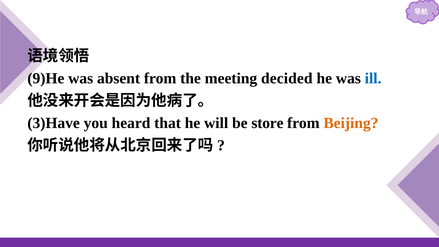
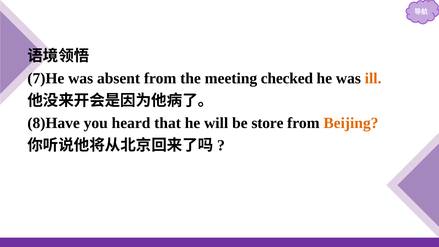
9)He: 9)He -> 7)He
decided: decided -> checked
ill colour: blue -> orange
3)Have: 3)Have -> 8)Have
